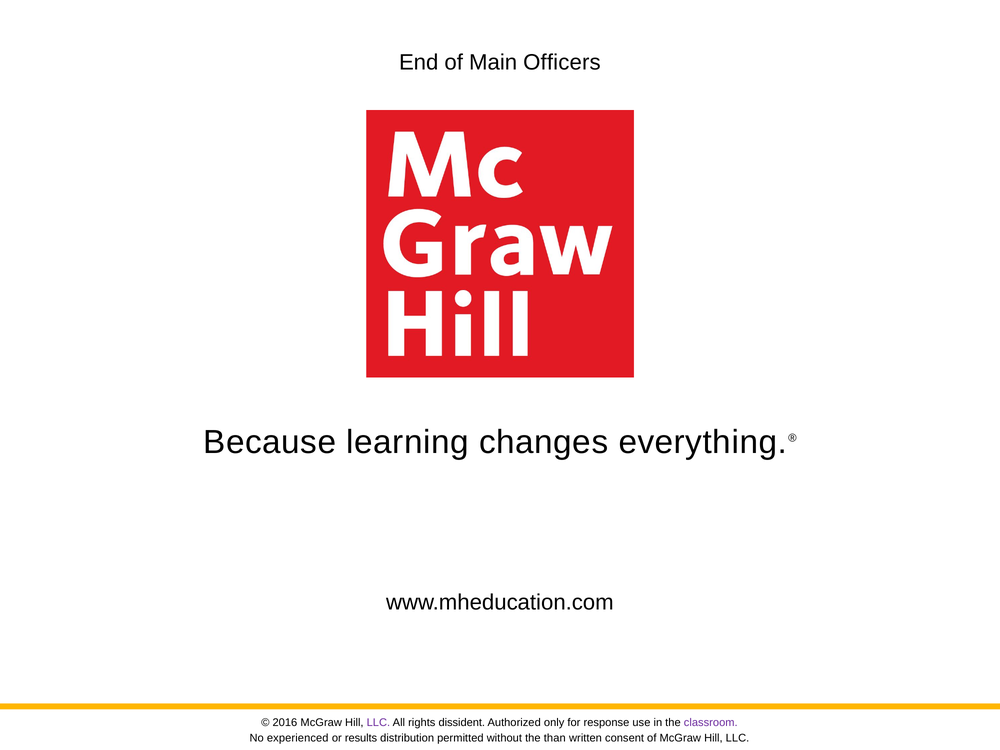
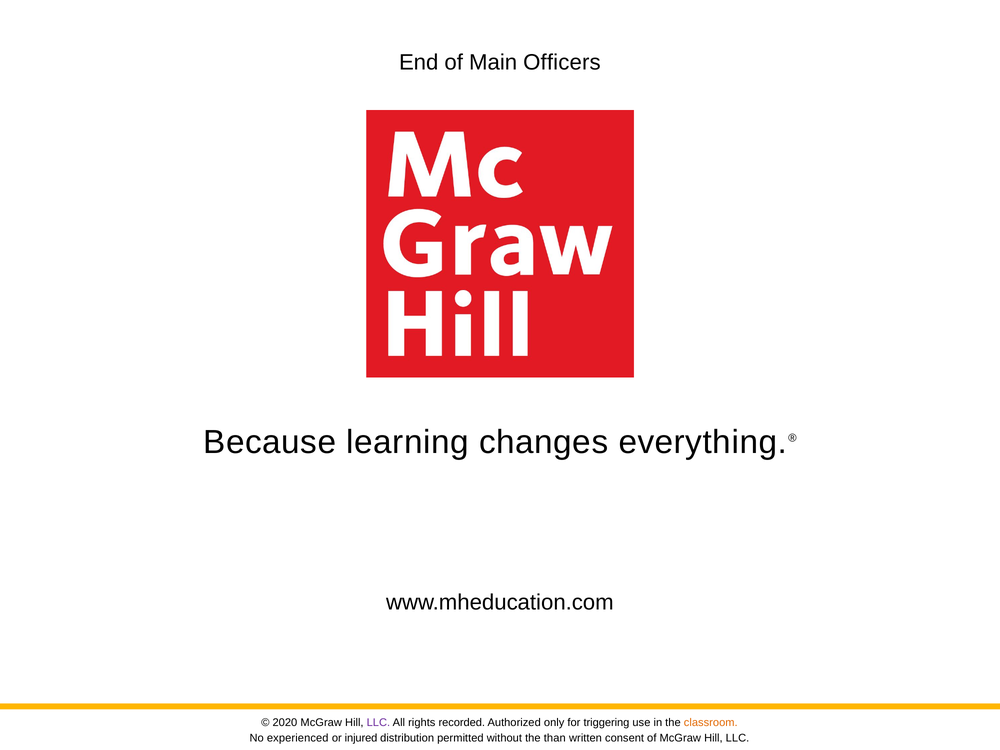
2016: 2016 -> 2020
dissident: dissident -> recorded
response: response -> triggering
classroom colour: purple -> orange
results: results -> injured
